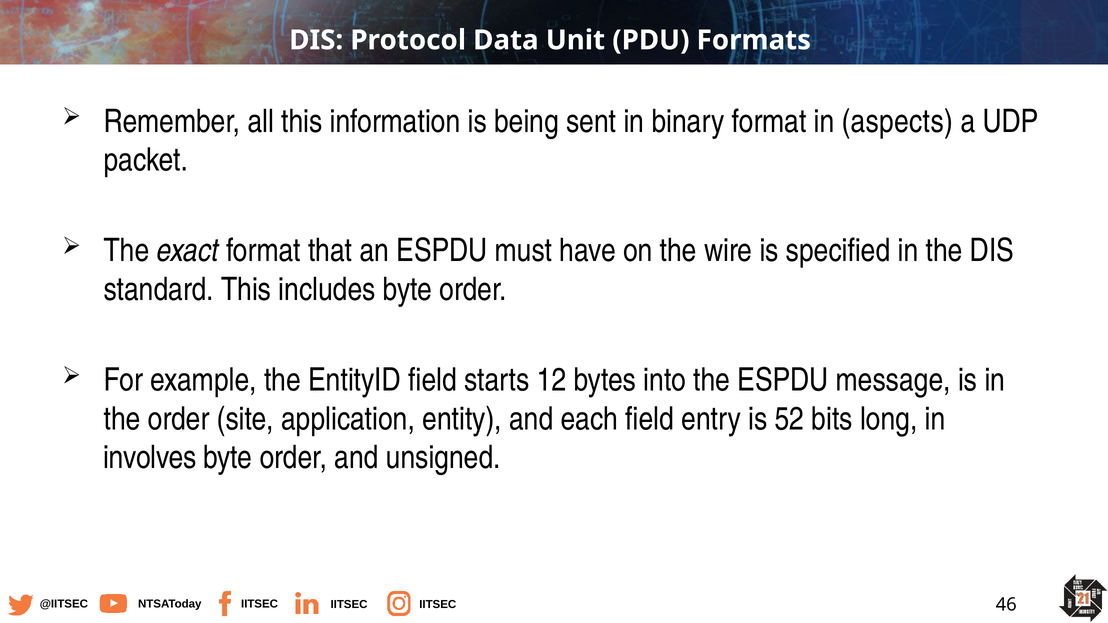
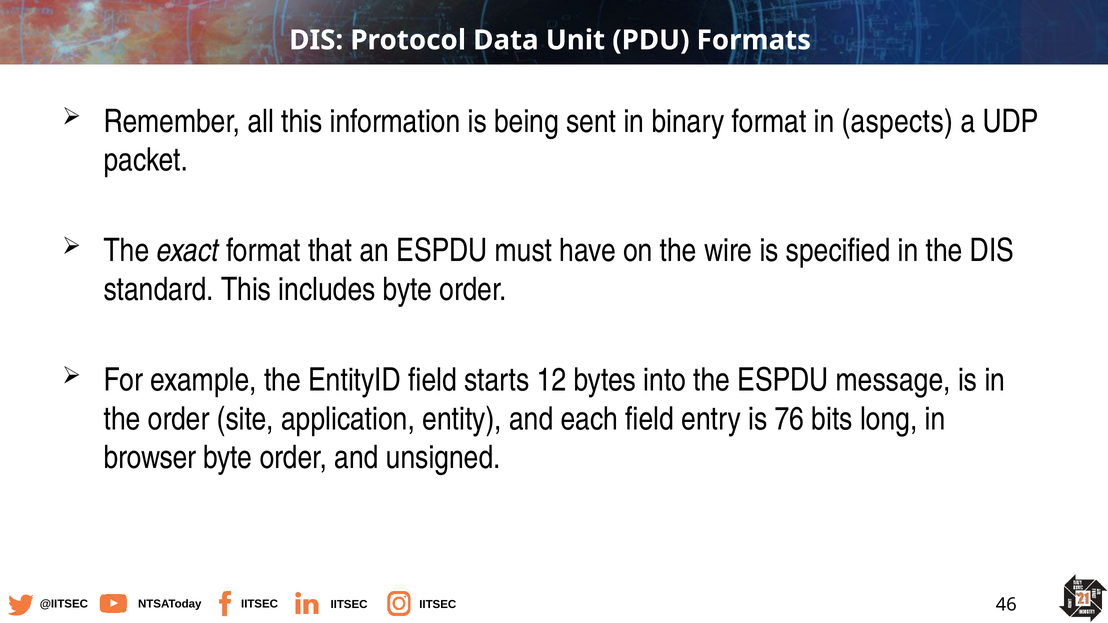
52: 52 -> 76
involves: involves -> browser
